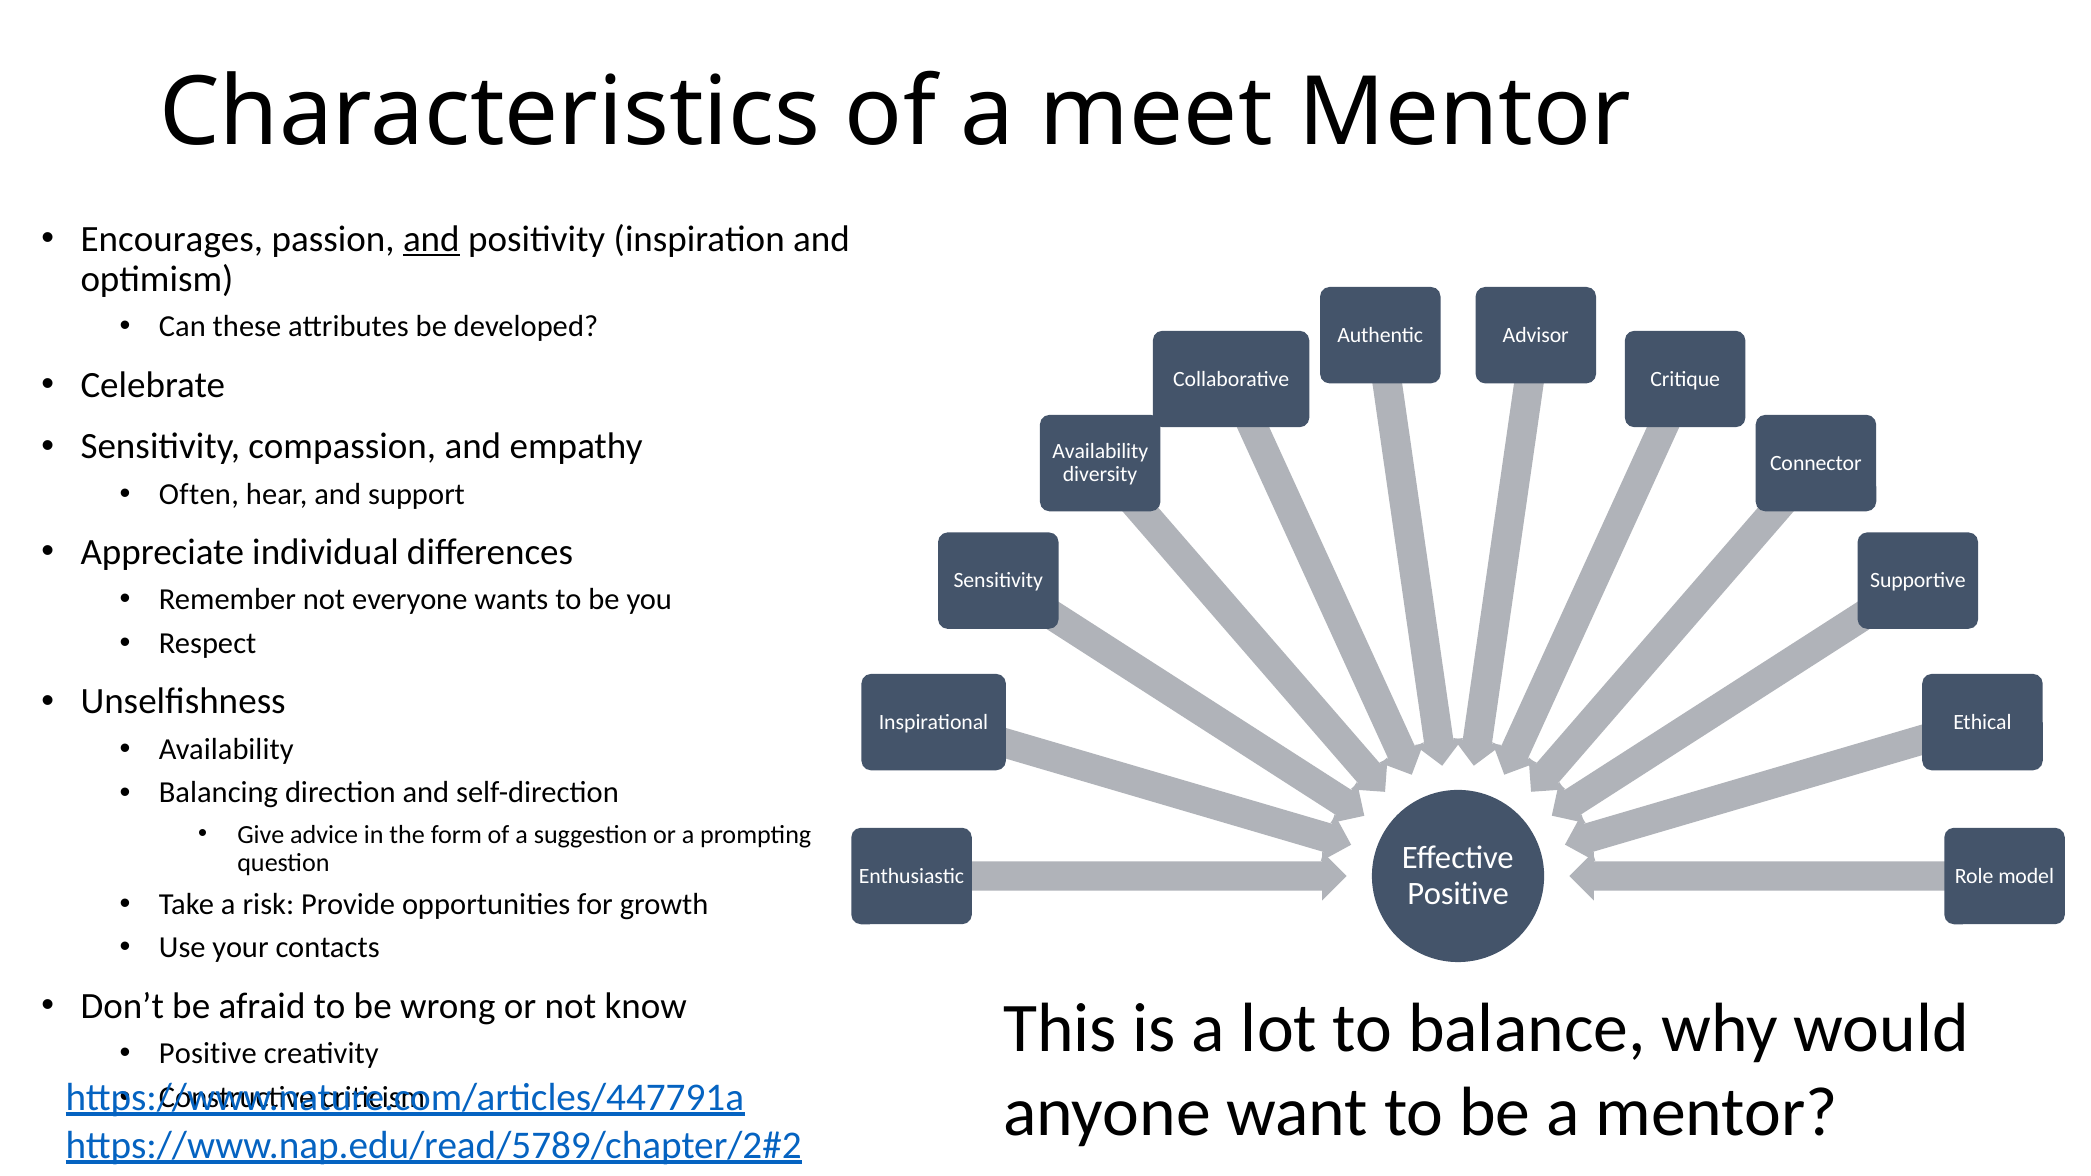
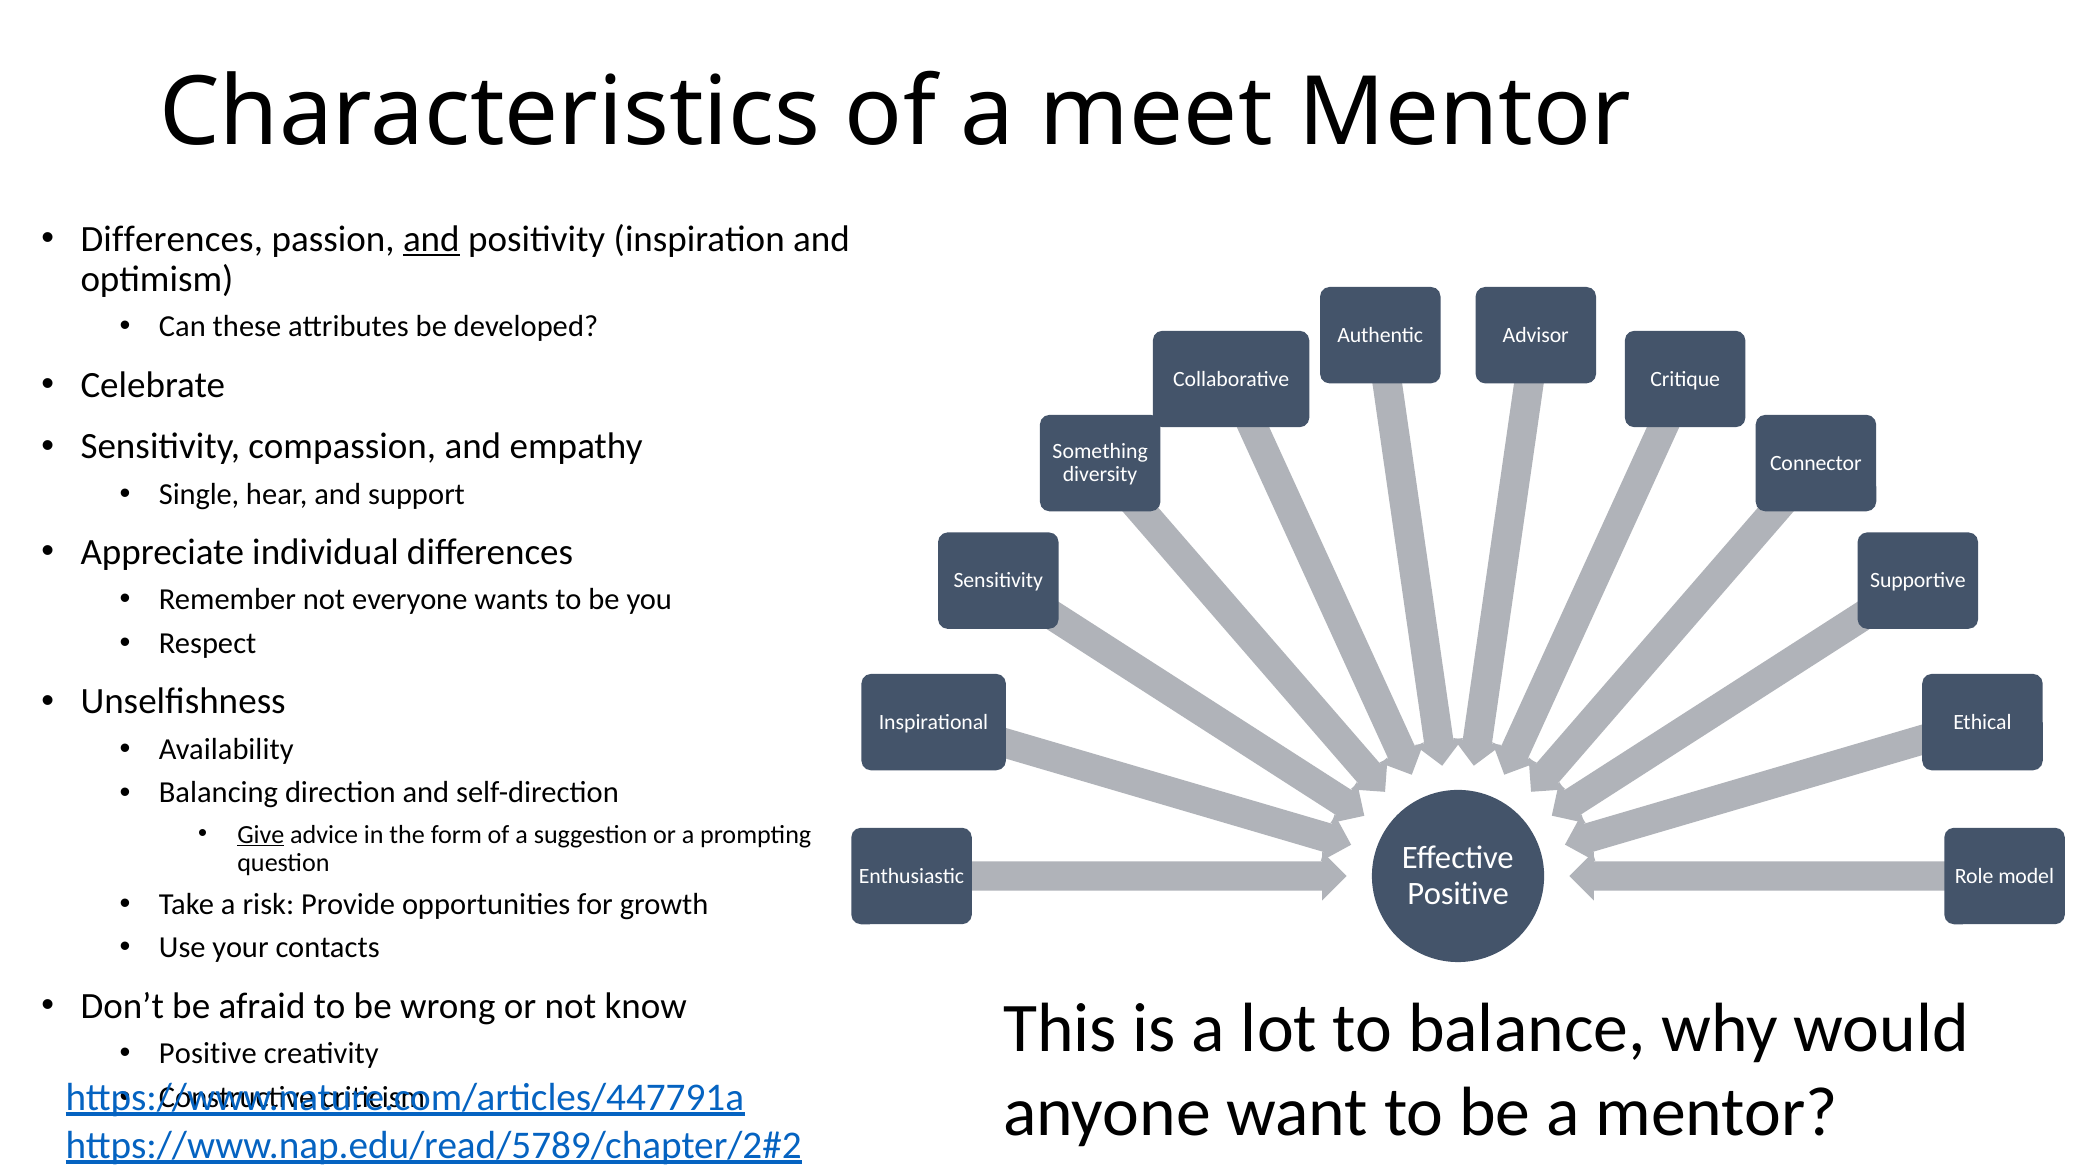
Encourages at (172, 239): Encourages -> Differences
Availability at (1100, 451): Availability -> Something
Often: Often -> Single
Give underline: none -> present
